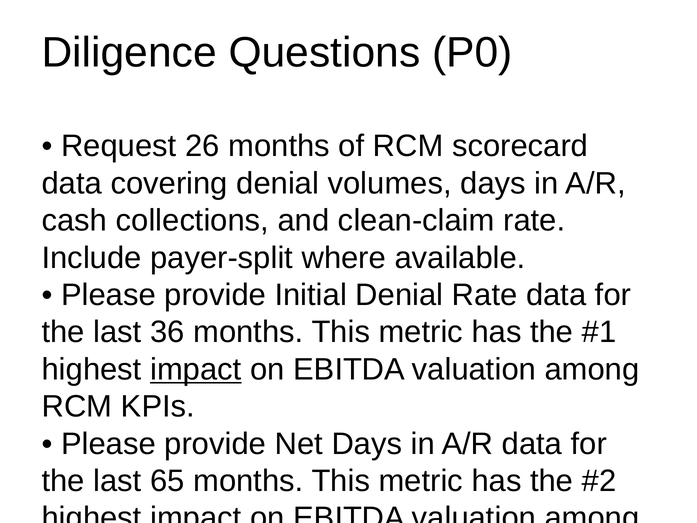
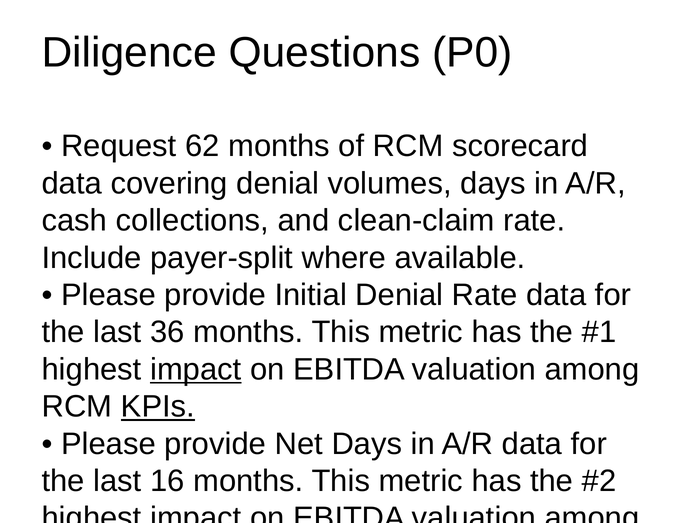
26: 26 -> 62
KPIs at (158, 406) underline: none -> present
65: 65 -> 16
